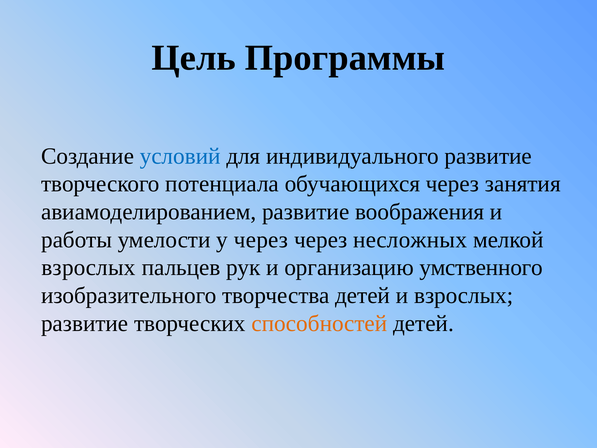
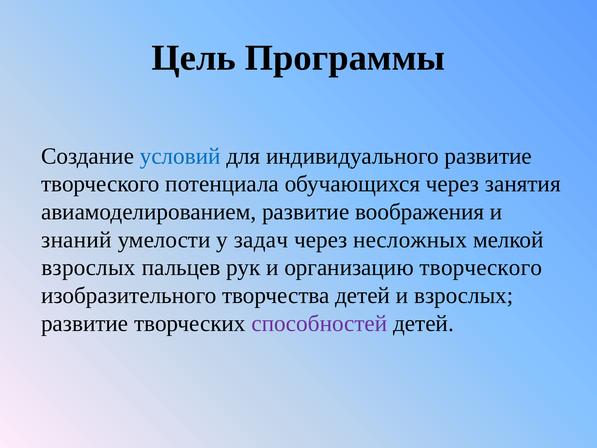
работы: работы -> знаний
у через: через -> задач
организацию умственного: умственного -> творческого
способностей colour: orange -> purple
